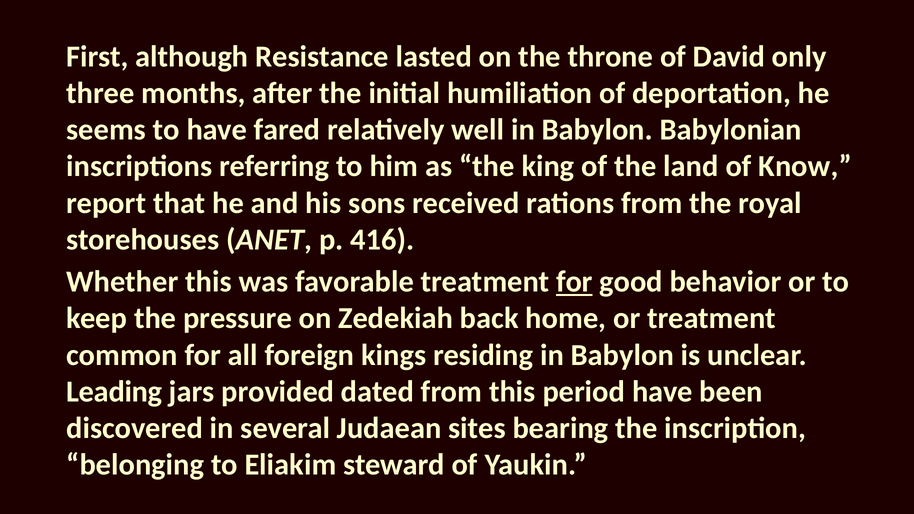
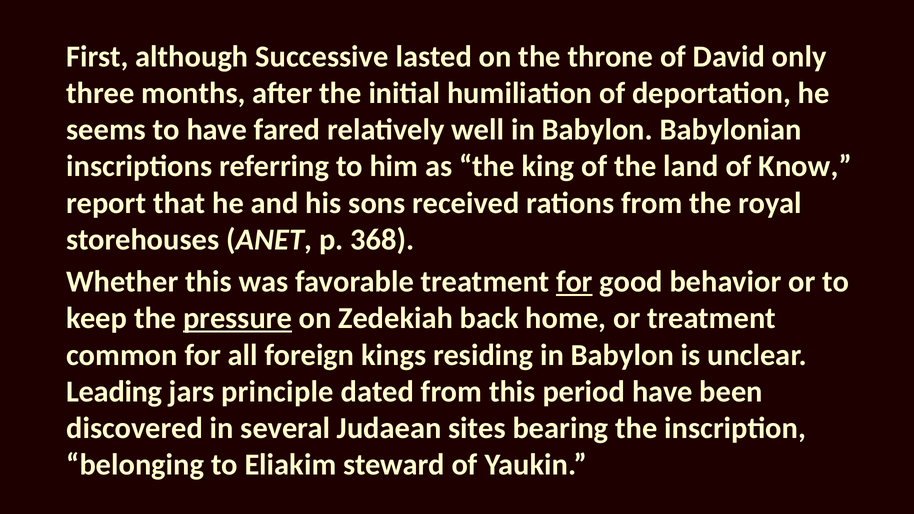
Resistance: Resistance -> Successive
416: 416 -> 368
pressure underline: none -> present
provided: provided -> principle
